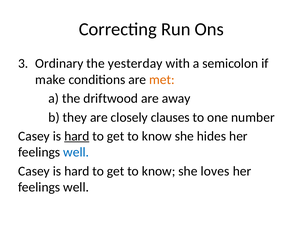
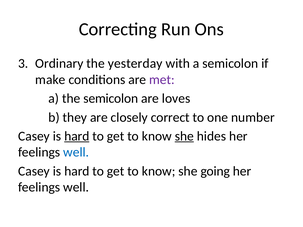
met colour: orange -> purple
the driftwood: driftwood -> semicolon
away: away -> loves
clauses: clauses -> correct
she at (184, 136) underline: none -> present
loves: loves -> going
